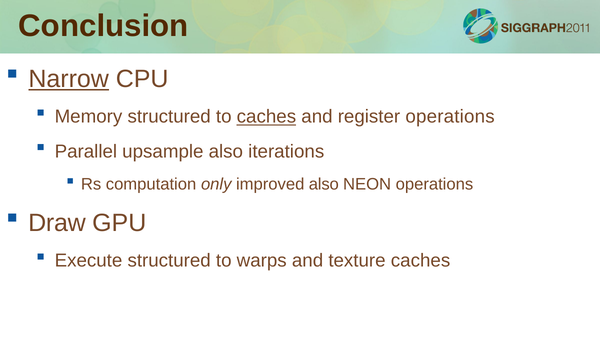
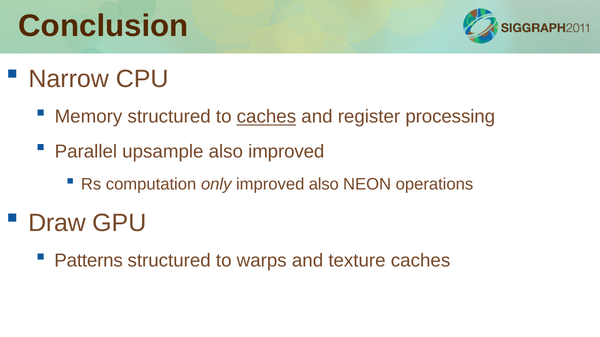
Narrow underline: present -> none
register operations: operations -> processing
also iterations: iterations -> improved
Execute: Execute -> Patterns
